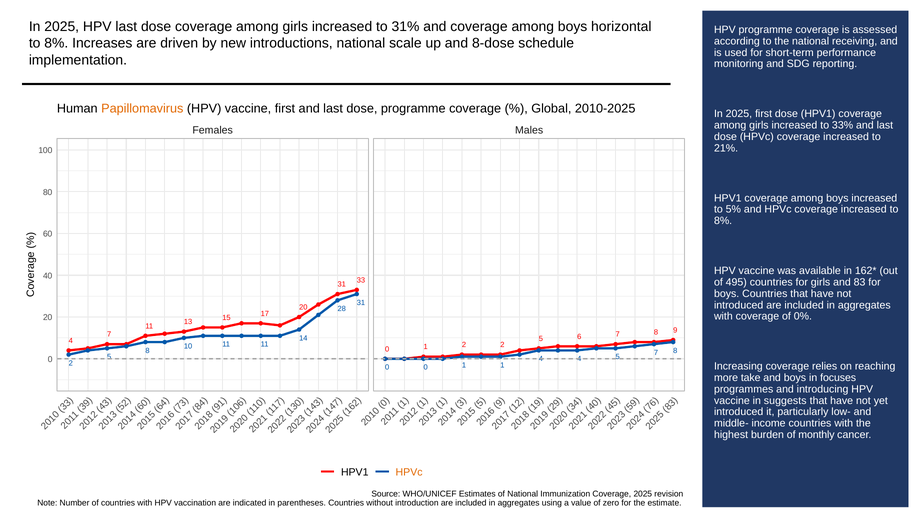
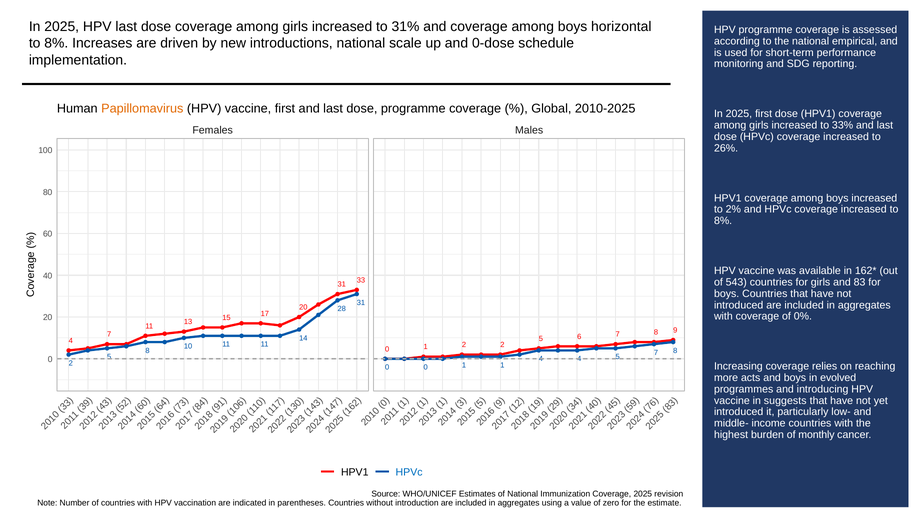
receiving: receiving -> empirical
8-dose: 8-dose -> 0-dose
21%: 21% -> 26%
5%: 5% -> 2%
495: 495 -> 543
take: take -> acts
focuses: focuses -> evolved
HPVc at (409, 472) colour: orange -> blue
